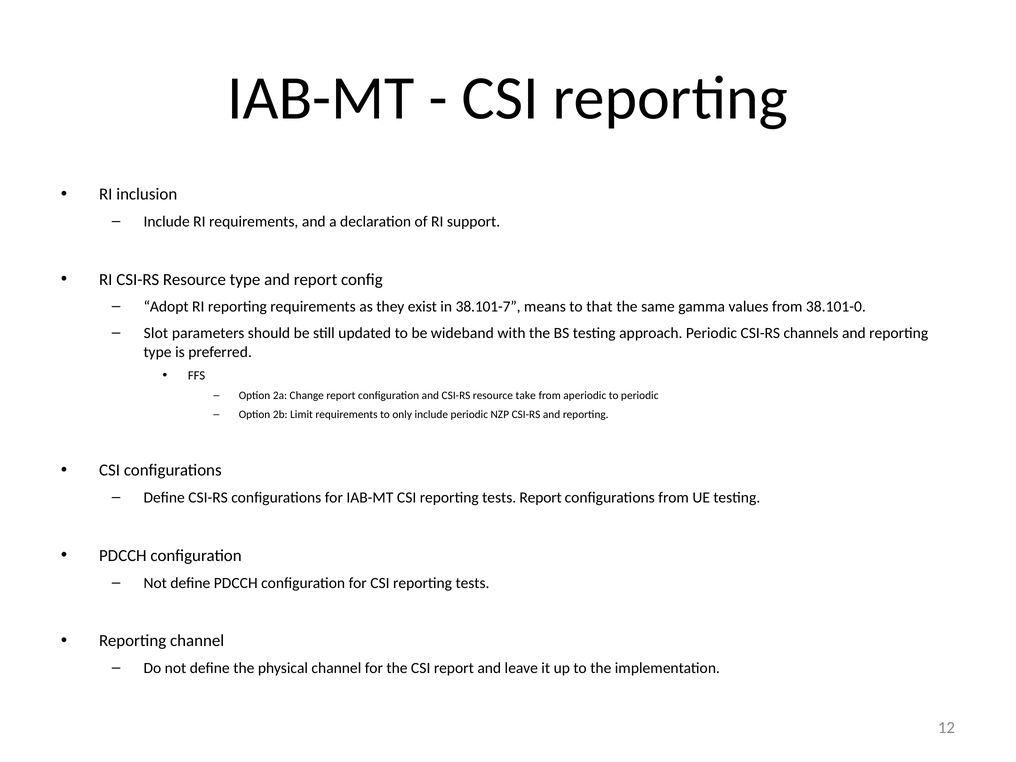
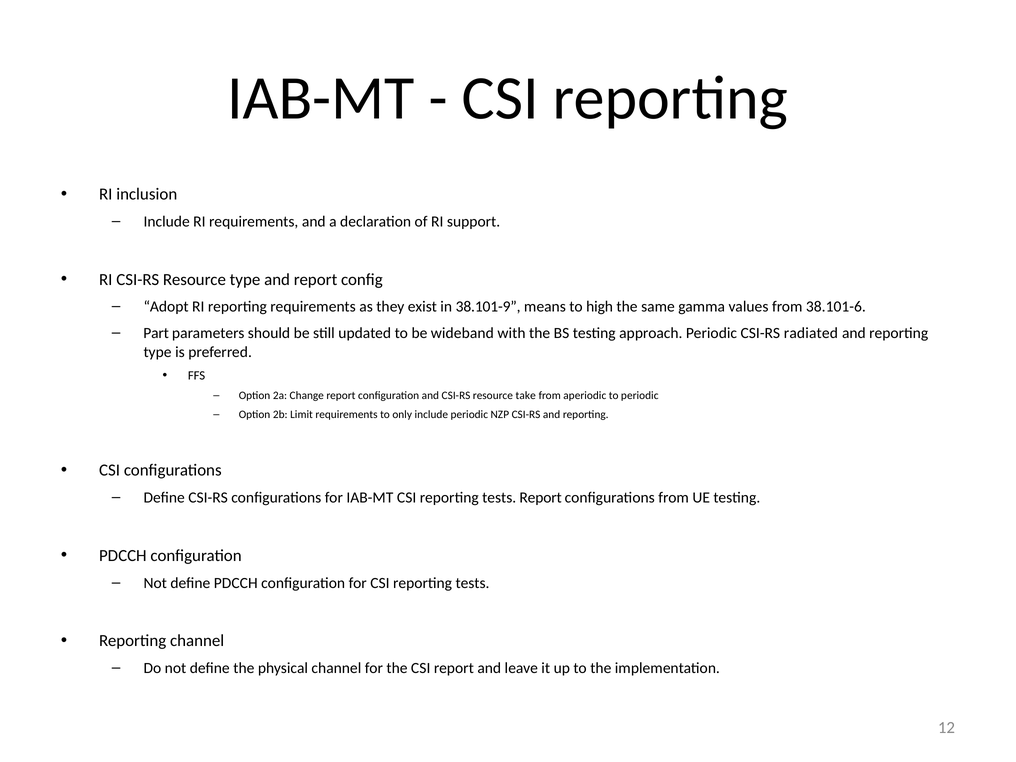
38.101-7: 38.101-7 -> 38.101-9
that: that -> high
38.101-0: 38.101-0 -> 38.101-6
Slot: Slot -> Part
channels: channels -> radiated
